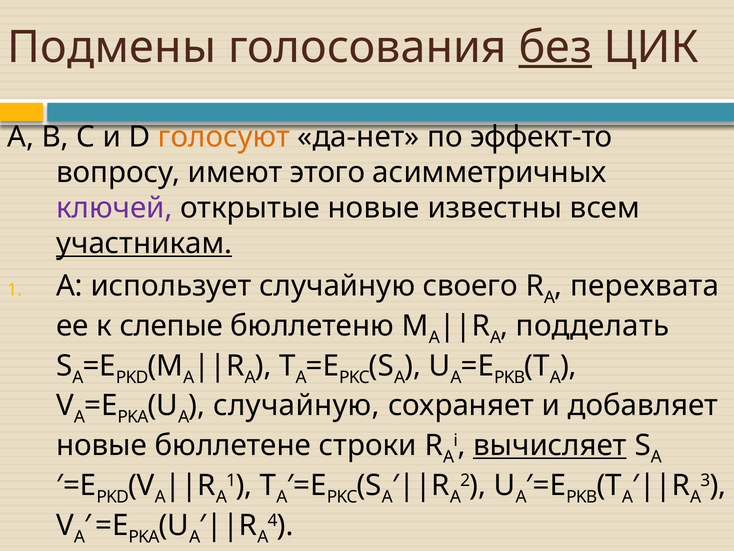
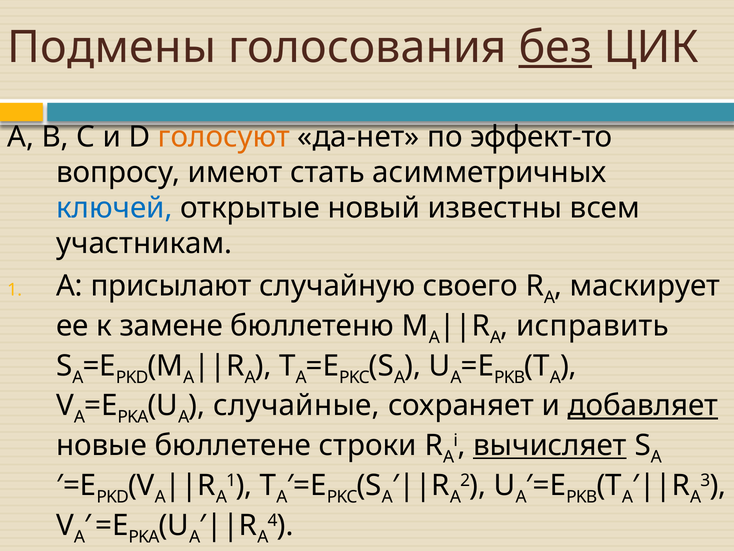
этого: этого -> стать
ключей colour: purple -> blue
открытые новые: новые -> новый
участникам underline: present -> none
использует: использует -> присылают
перехвата: перехвата -> маскирует
слепые: слепые -> замене
подделать: подделать -> исправить
случайную at (297, 405): случайную -> случайные
добавляет underline: none -> present
